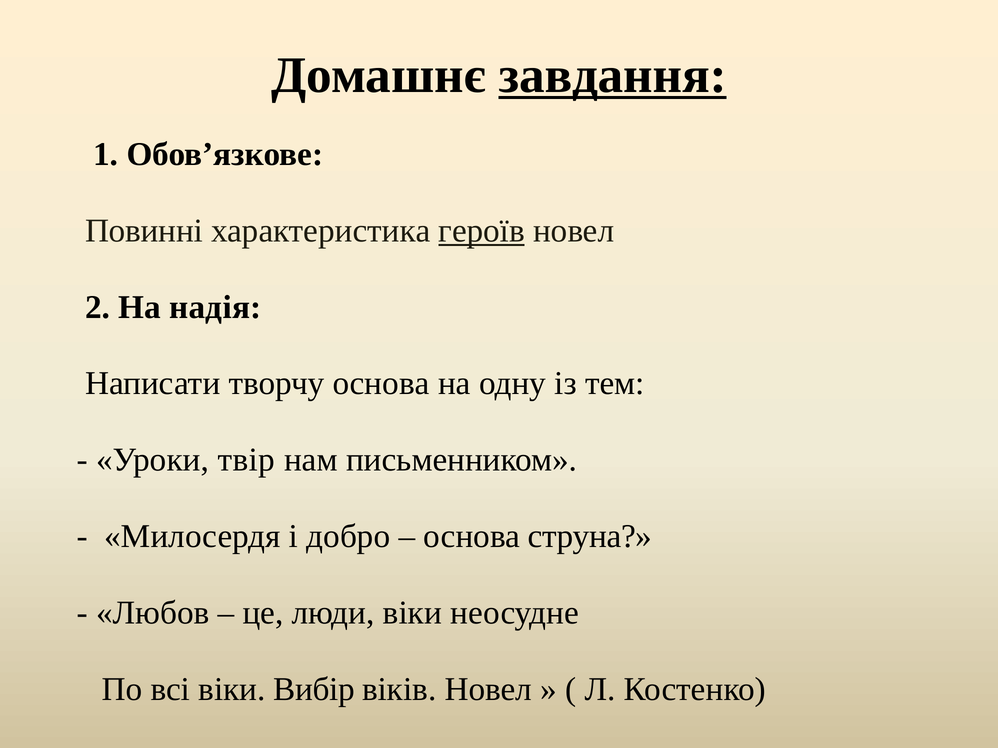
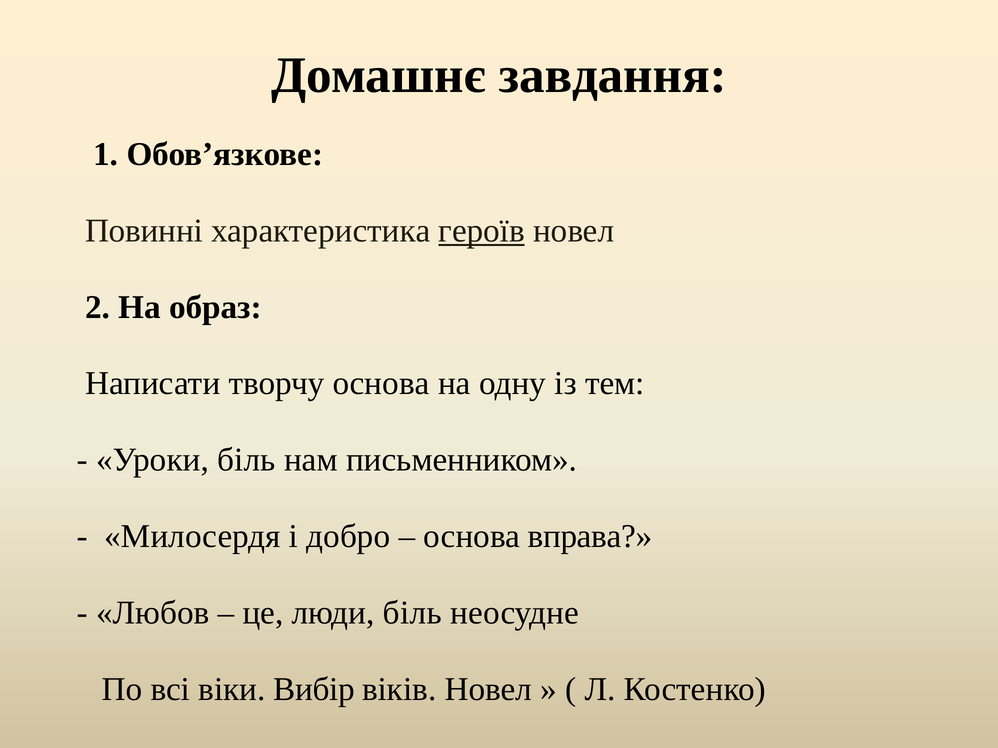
завдання underline: present -> none
надія: надія -> образ
Уроки твір: твір -> біль
струна: струна -> вправа
люди віки: віки -> біль
